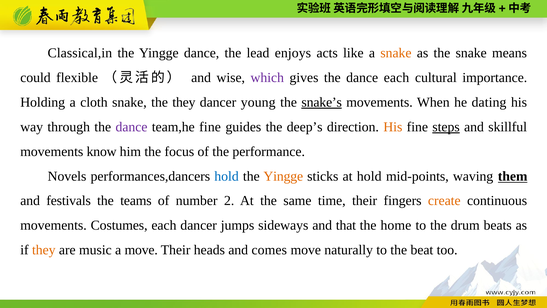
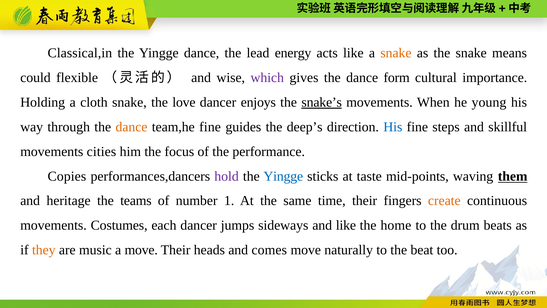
enjoys: enjoys -> energy
dance each: each -> form
the they: they -> love
young: young -> enjoys
dating: dating -> young
dance at (131, 127) colour: purple -> orange
His at (393, 127) colour: orange -> blue
steps underline: present -> none
know: know -> cities
Novels: Novels -> Copies
hold at (227, 176) colour: blue -> purple
Yingge at (283, 176) colour: orange -> blue
at hold: hold -> taste
festivals: festivals -> heritage
2: 2 -> 1
and that: that -> like
